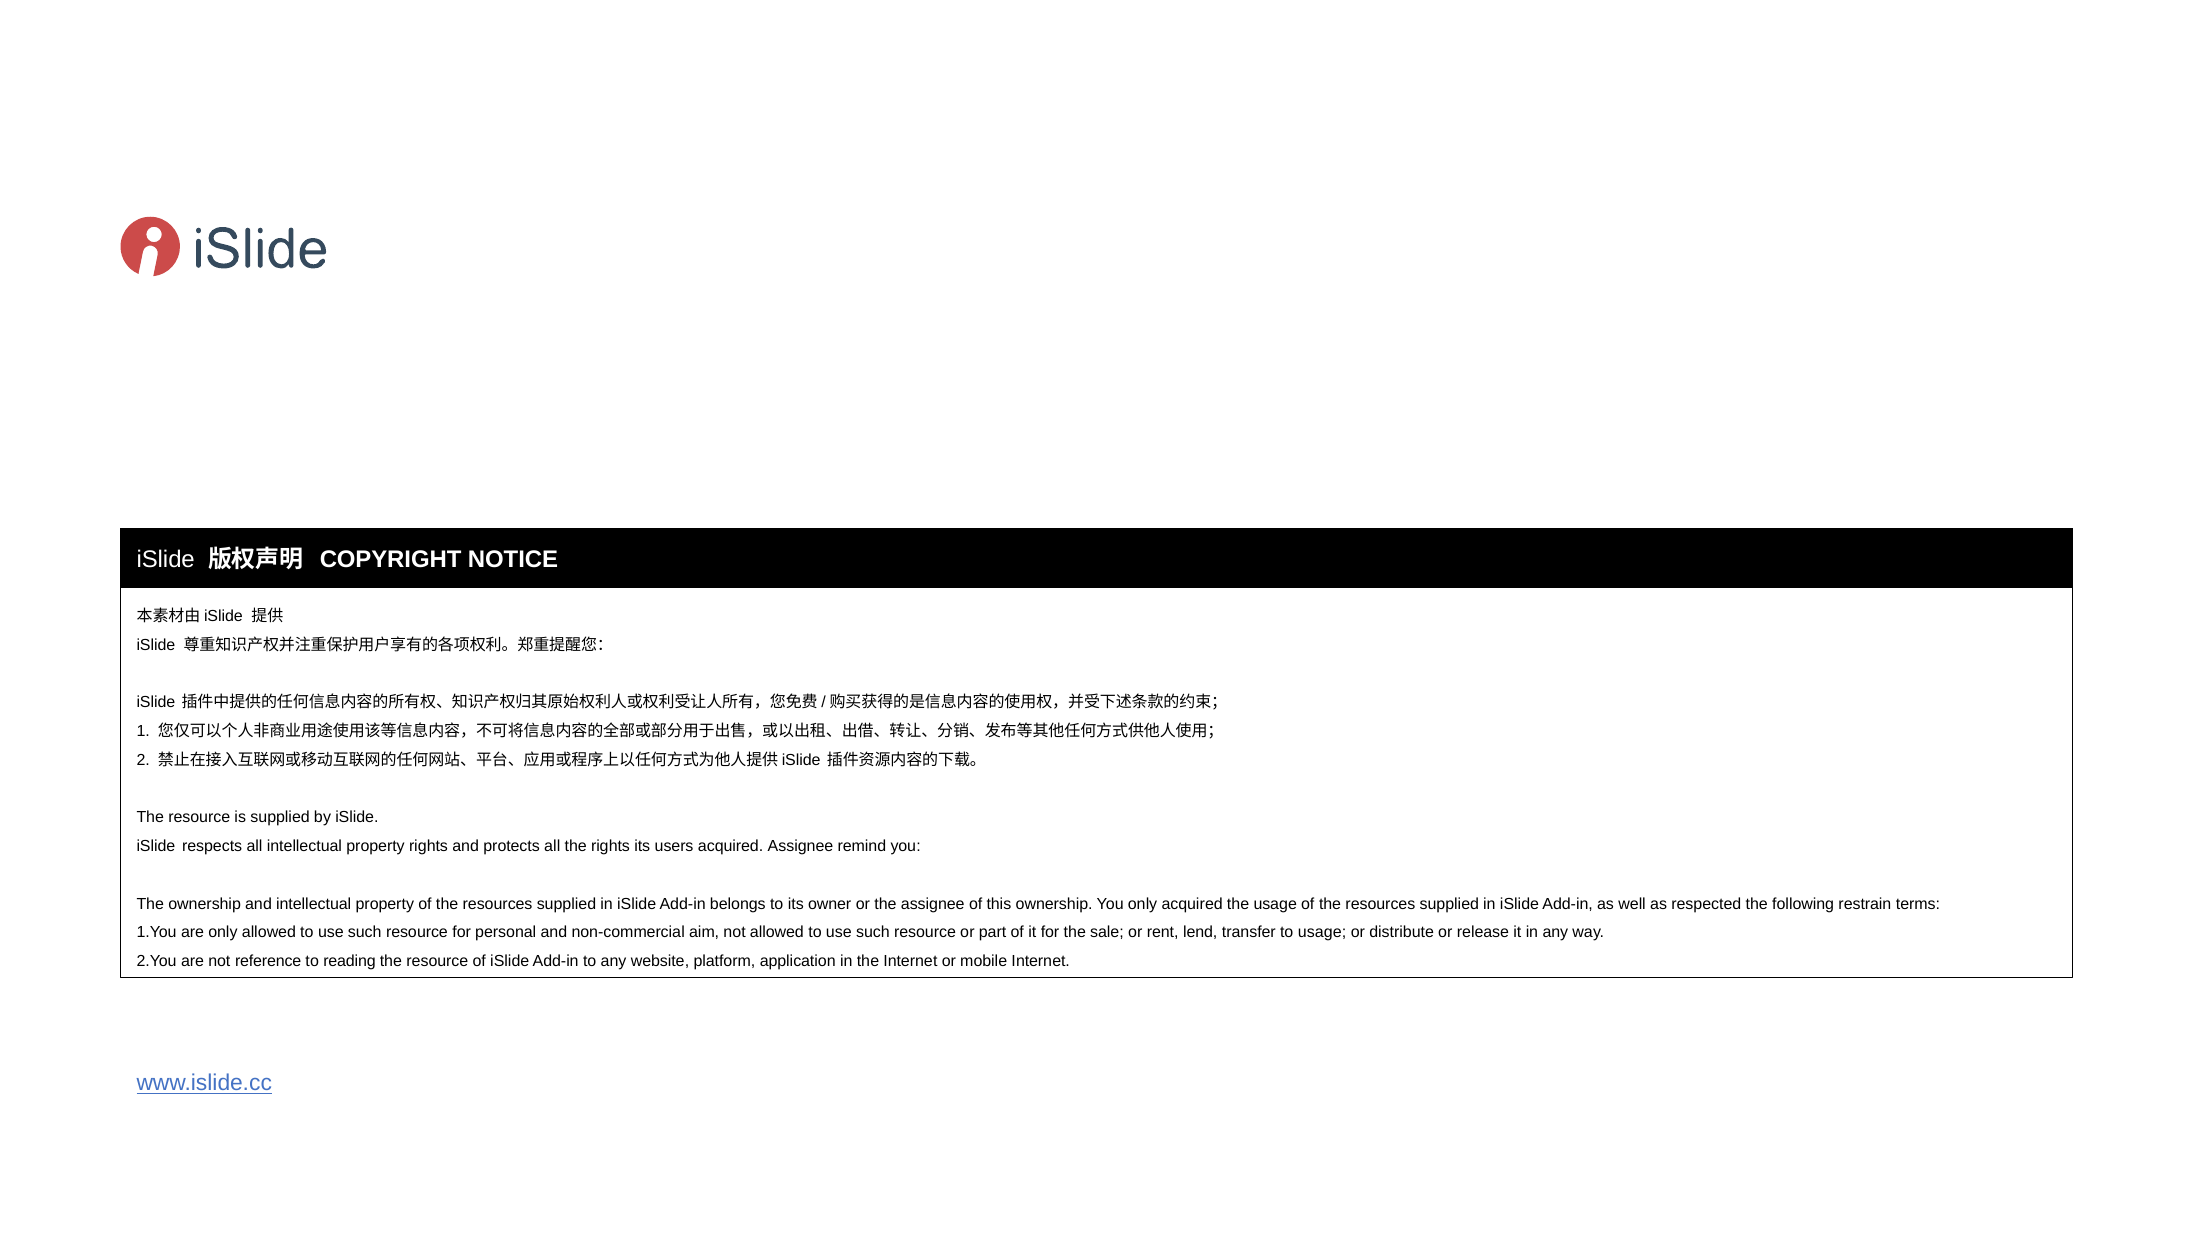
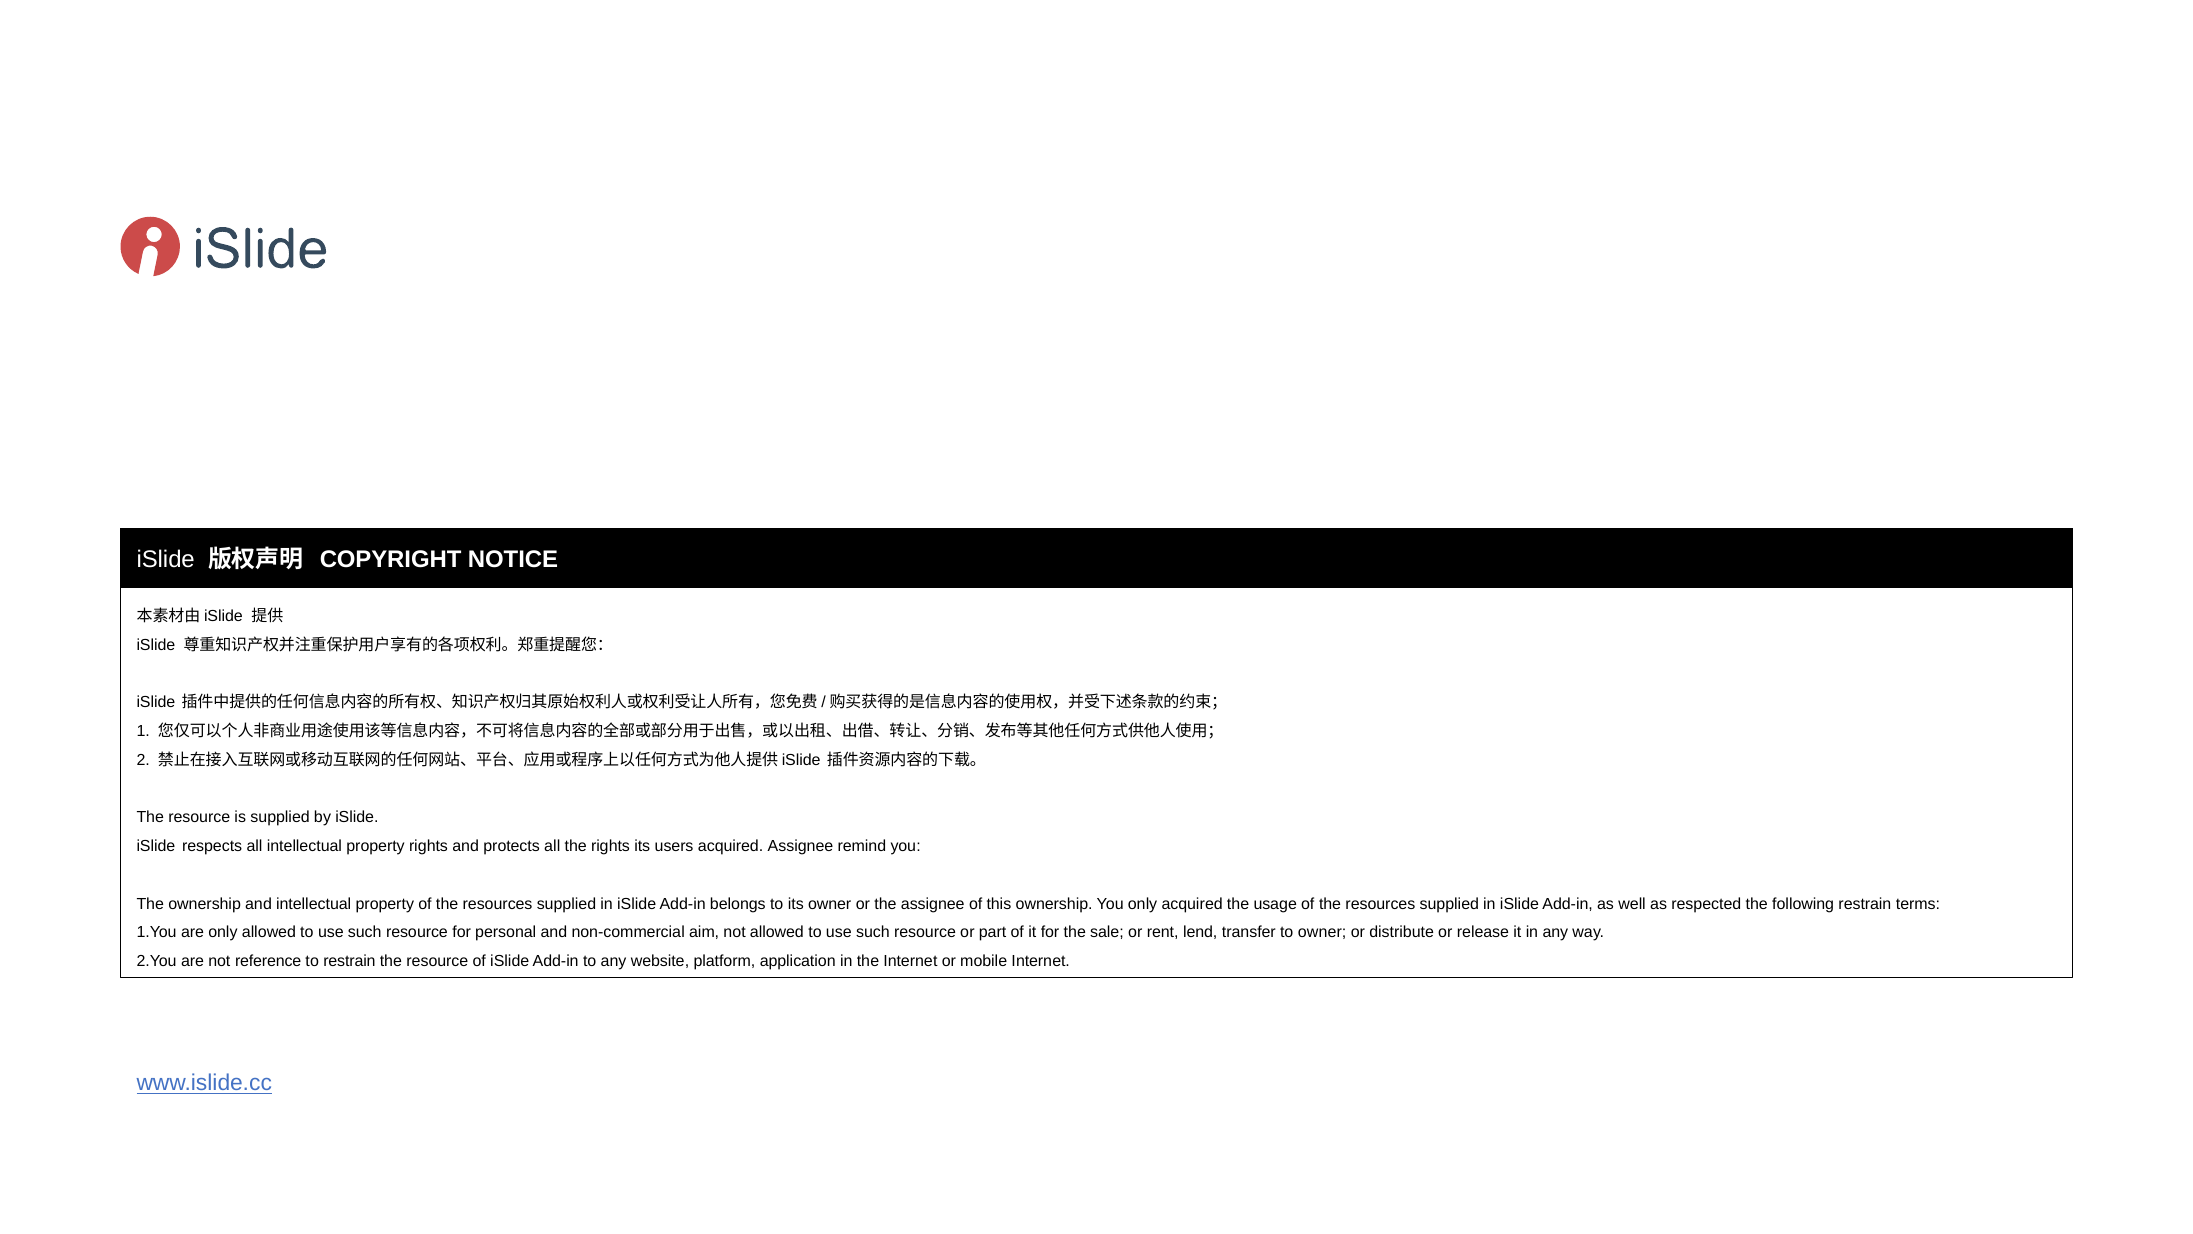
to usage: usage -> owner
to reading: reading -> restrain
